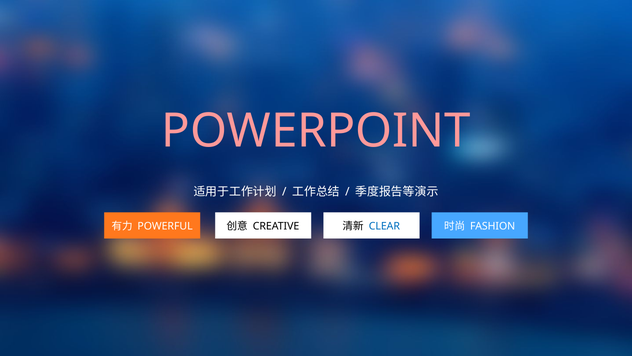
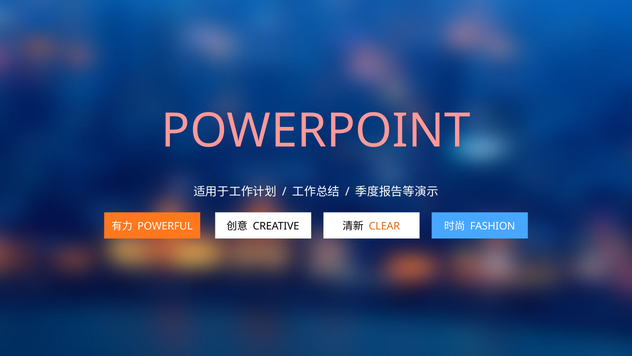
CLEAR colour: blue -> orange
